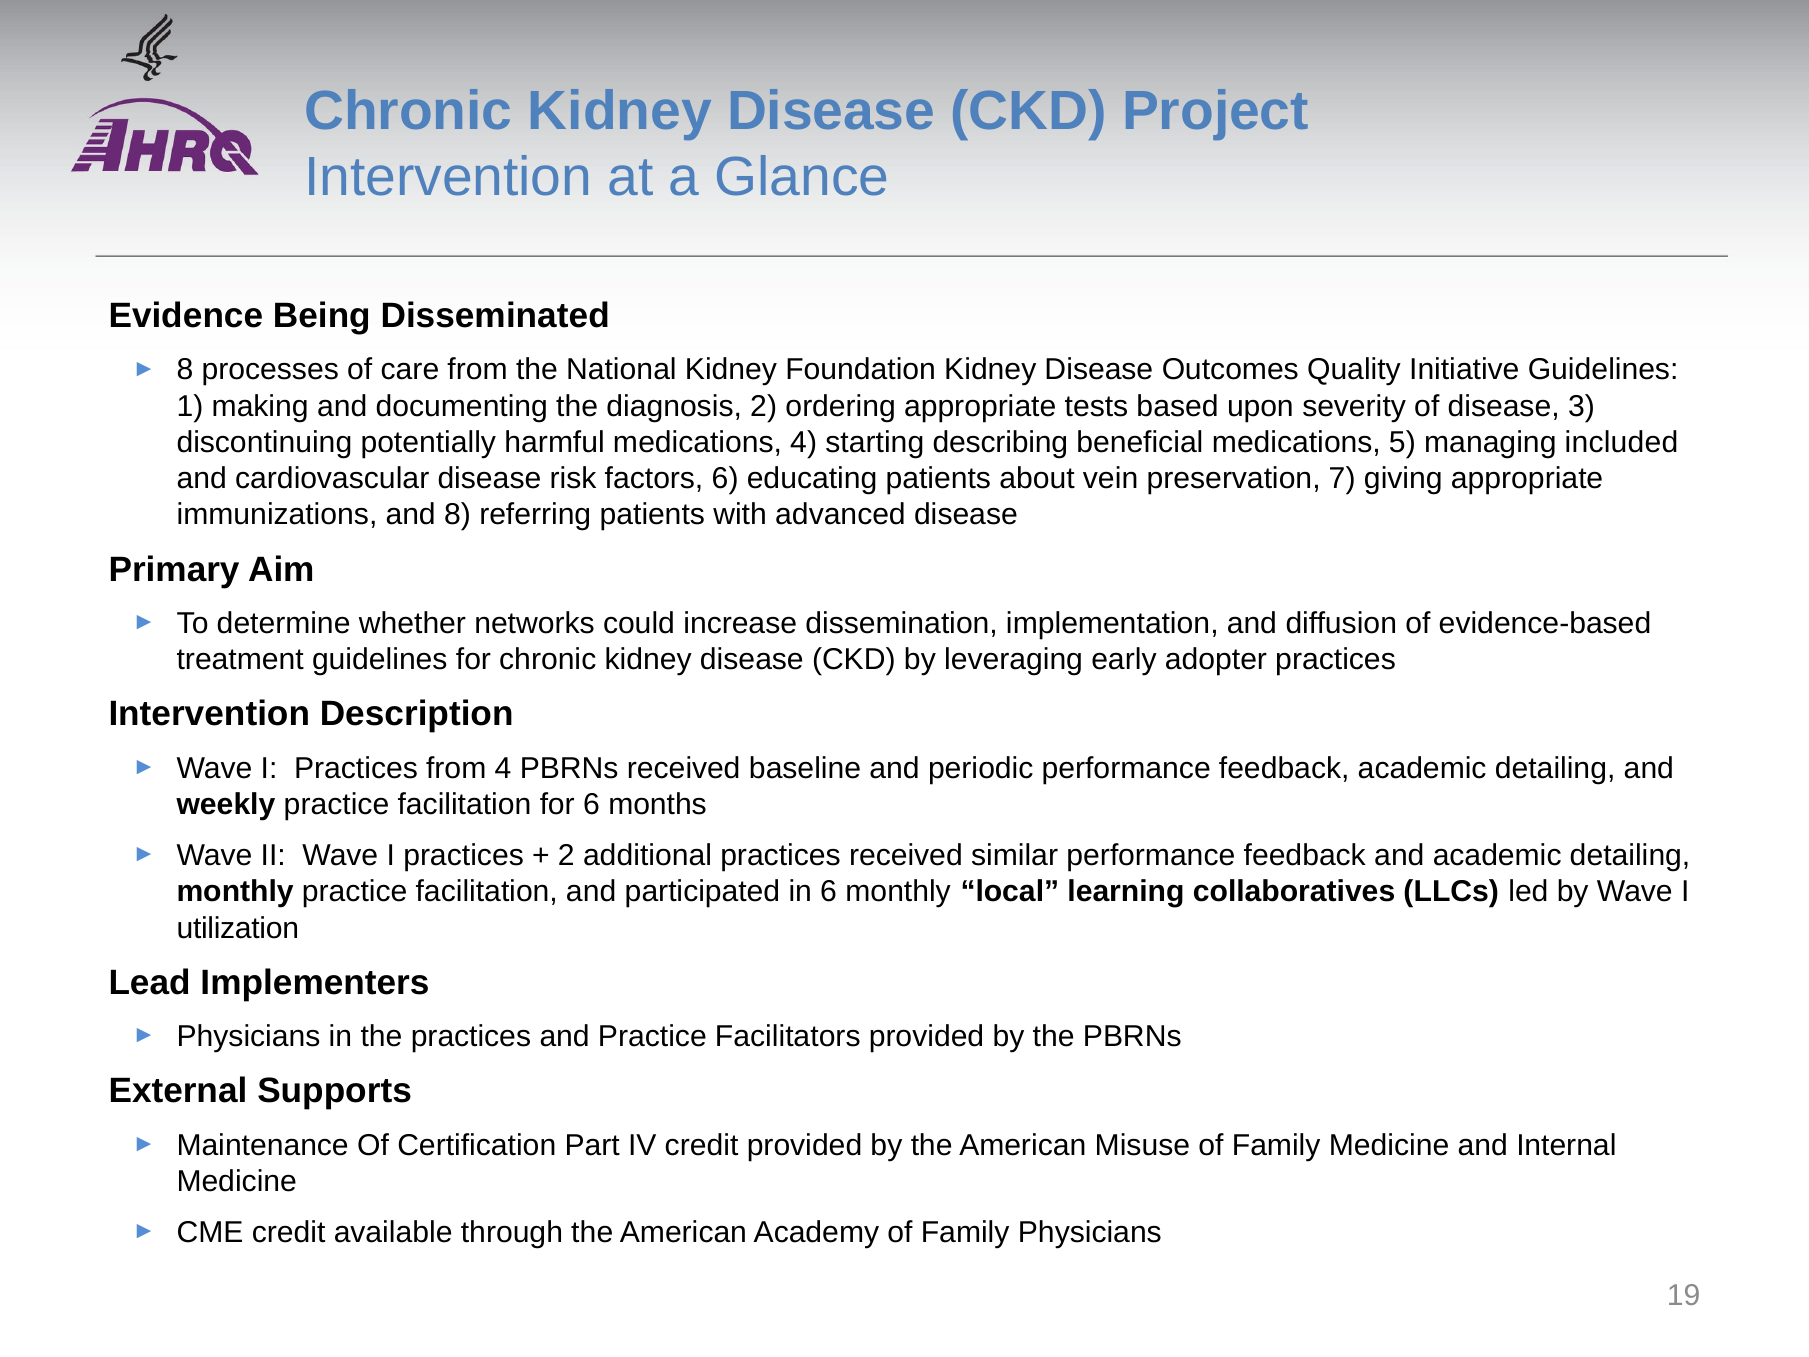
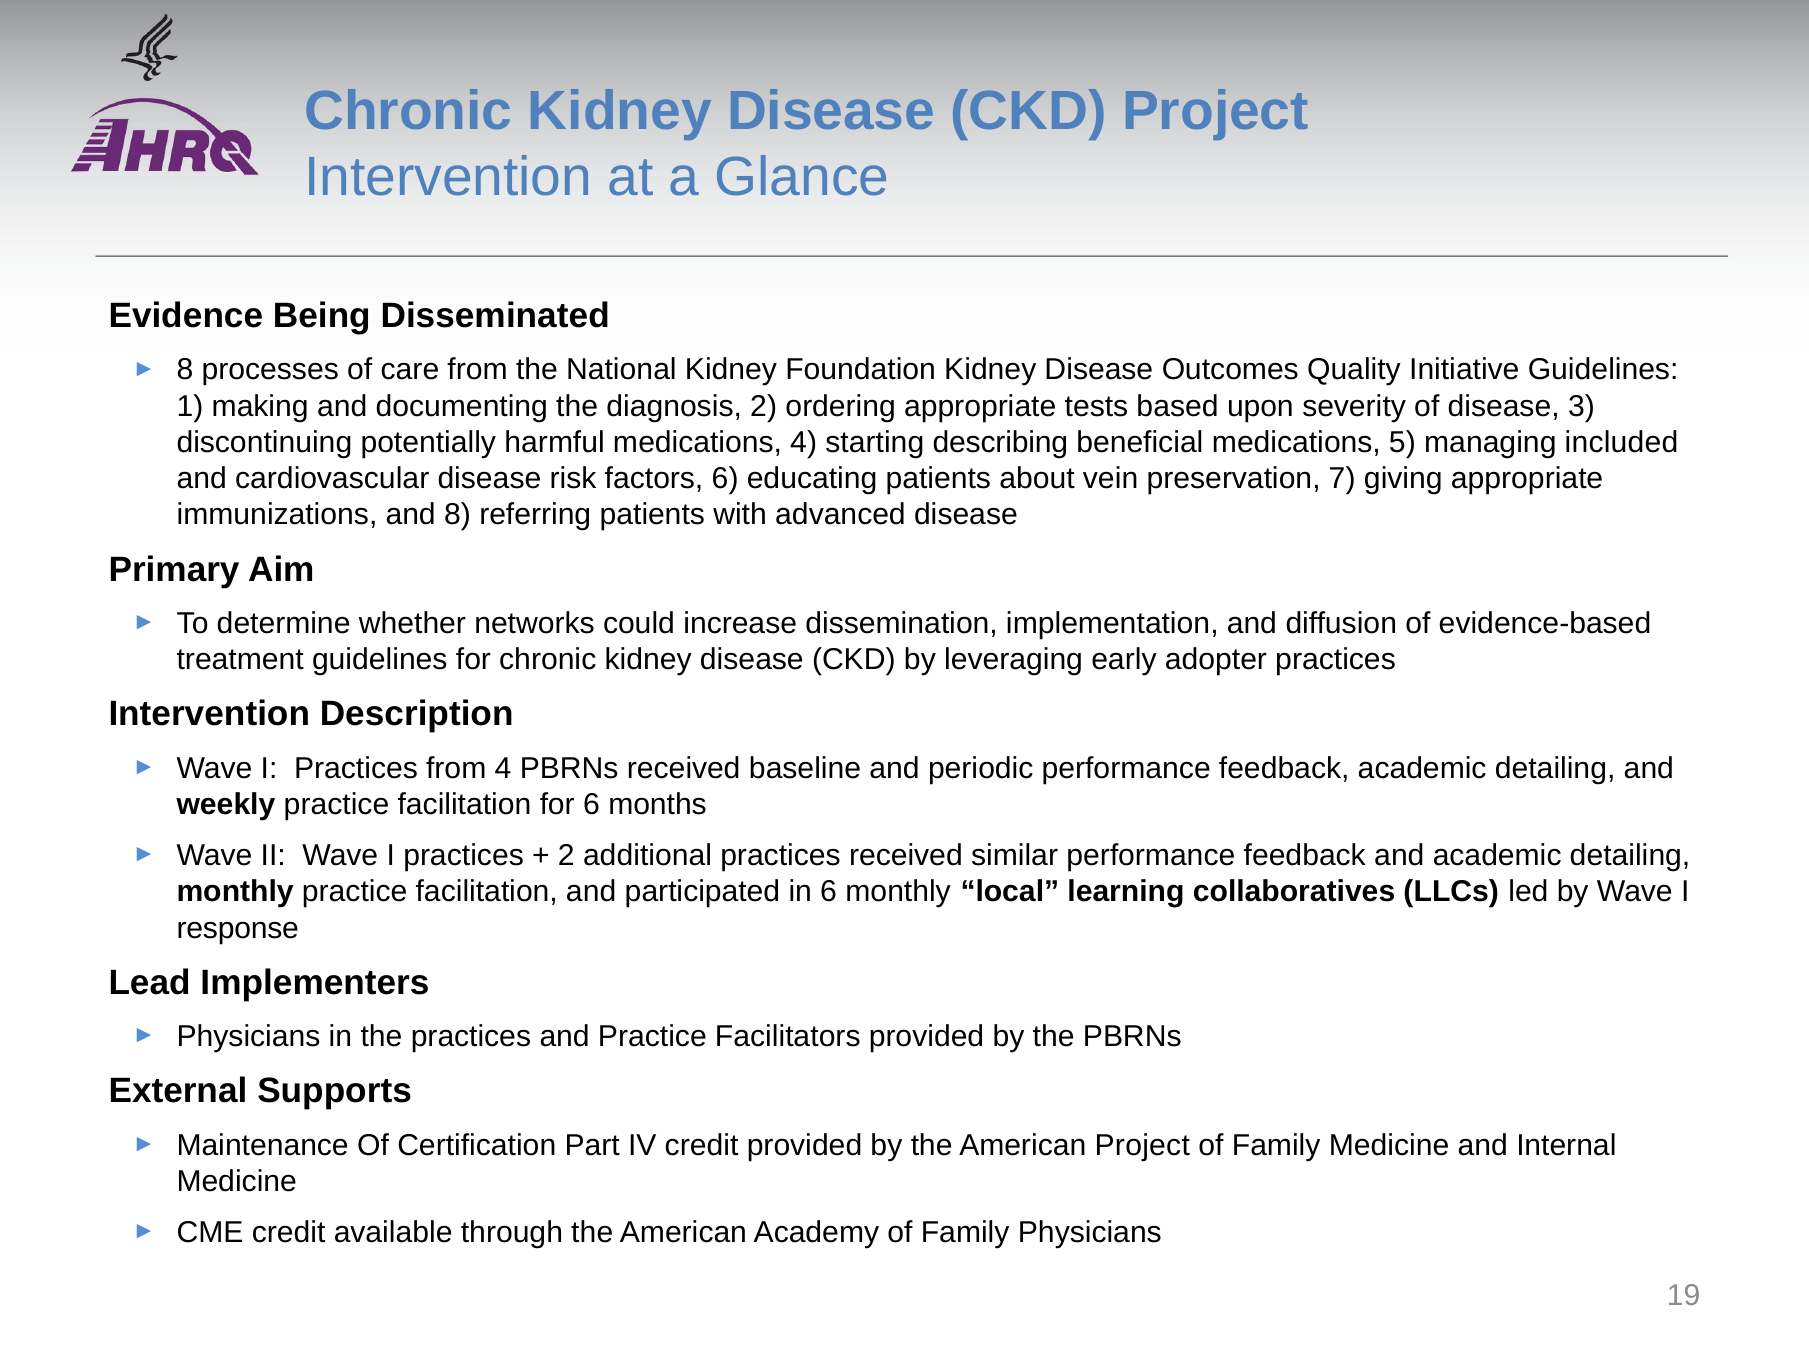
utilization: utilization -> response
American Misuse: Misuse -> Project
